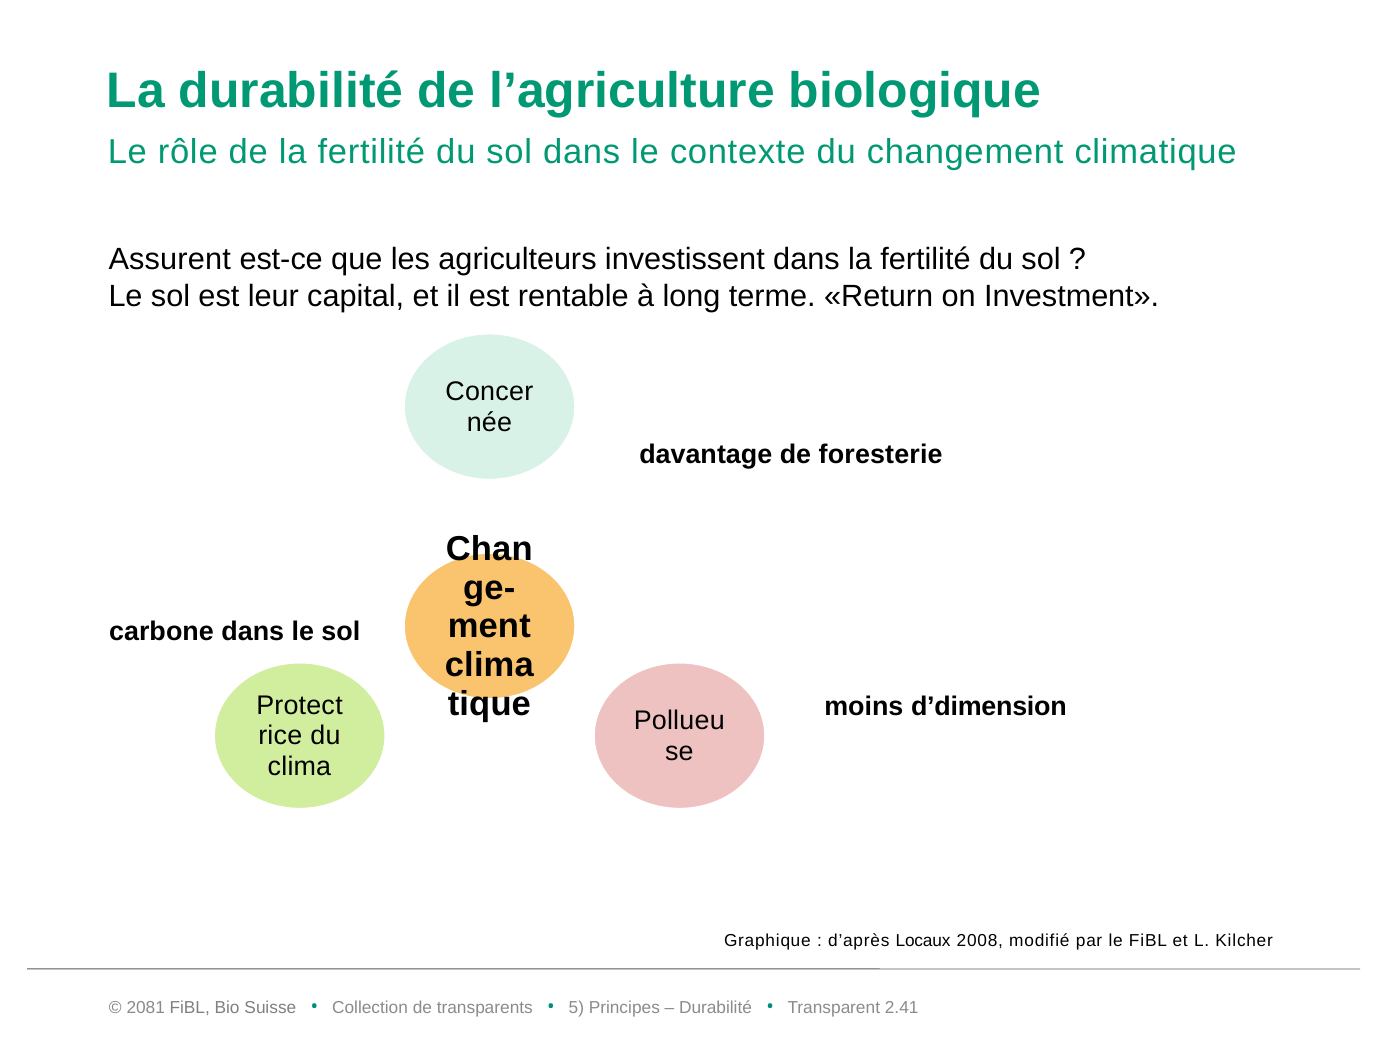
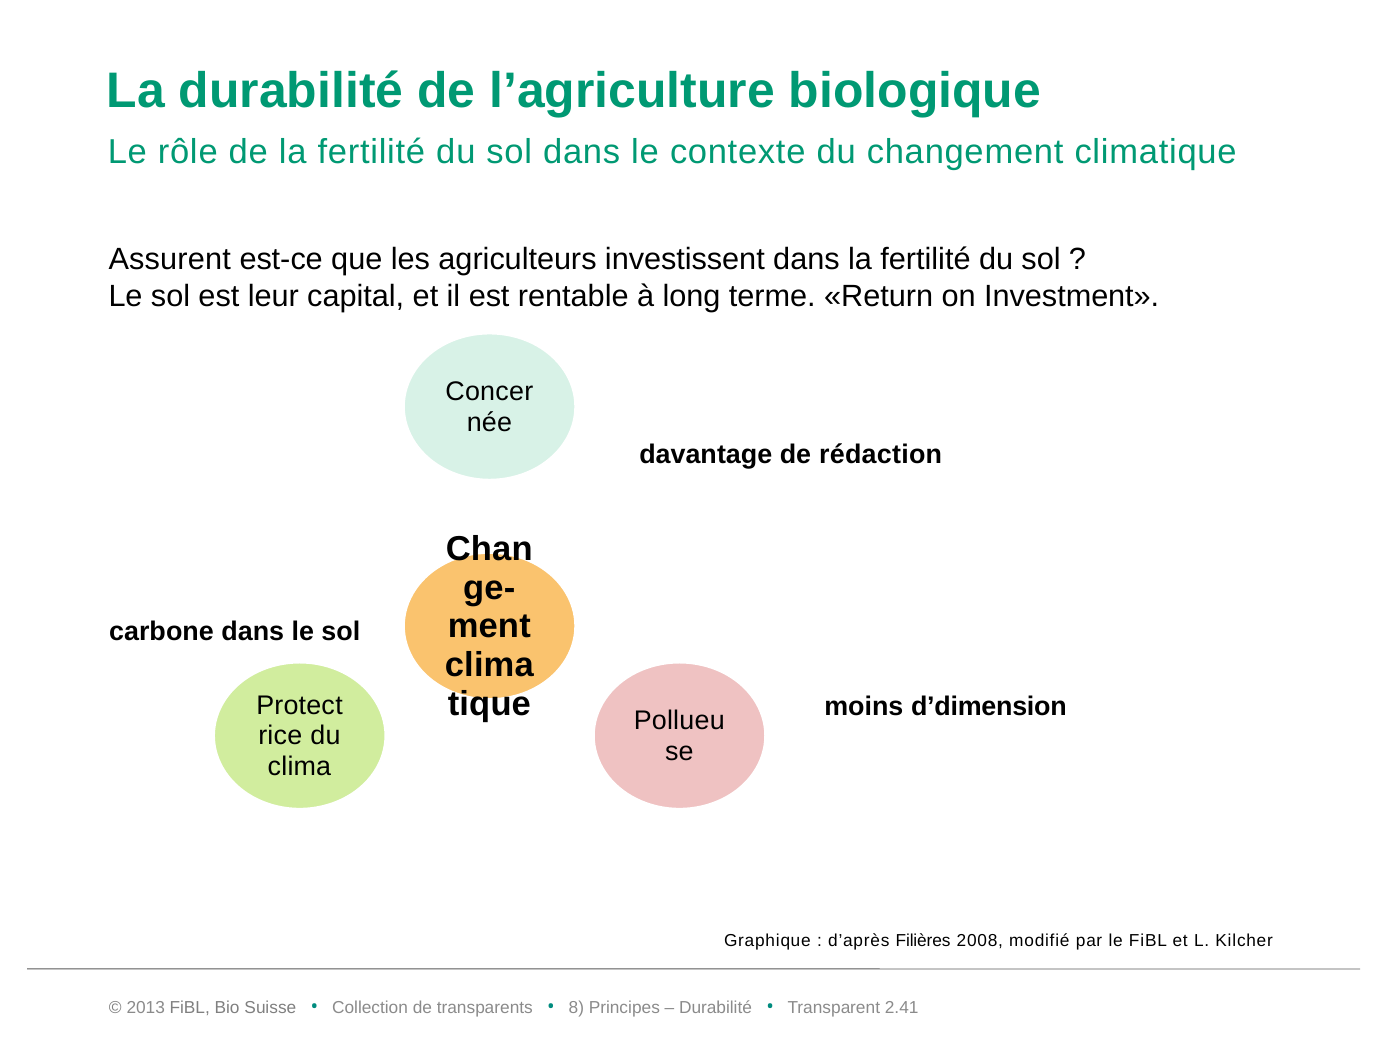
foresterie: foresterie -> rédaction
Locaux: Locaux -> Filières
2081: 2081 -> 2013
5: 5 -> 8
